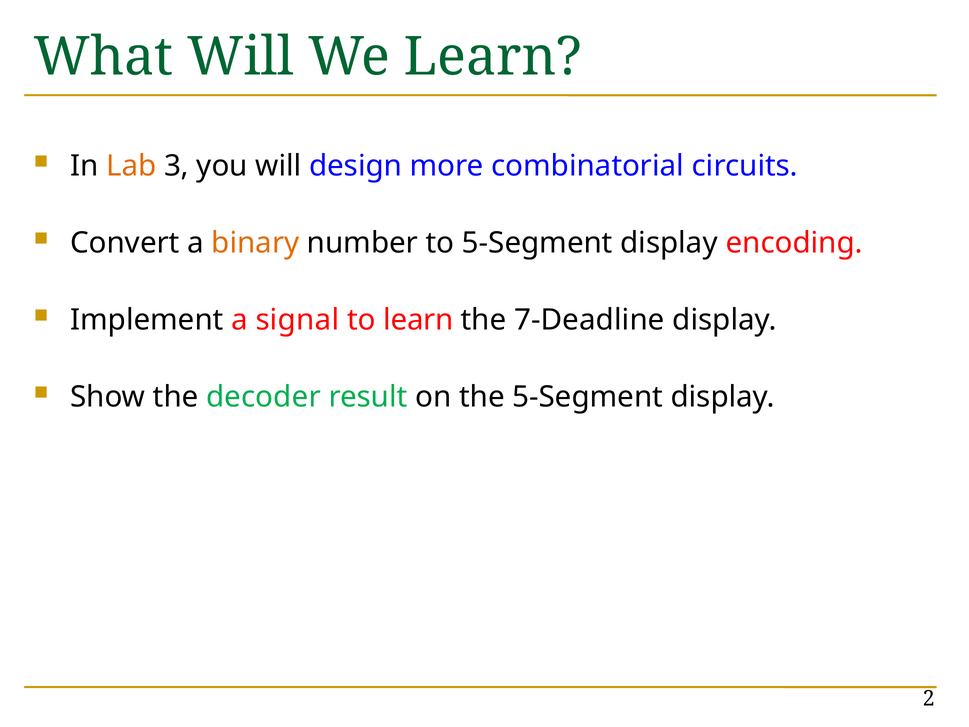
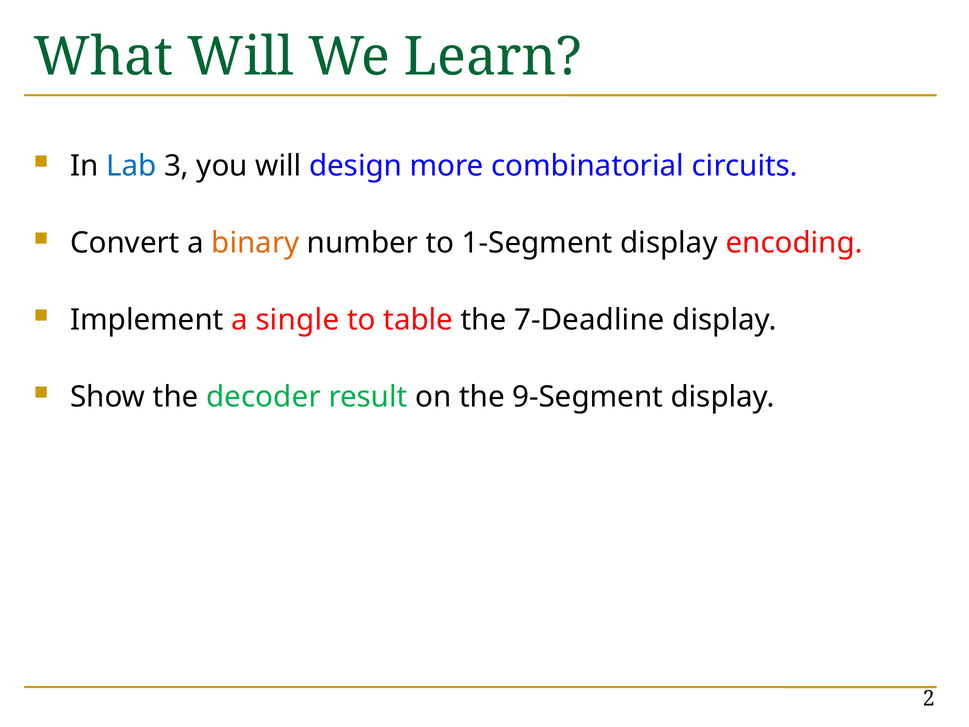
Lab colour: orange -> blue
to 5-Segment: 5-Segment -> 1-Segment
signal: signal -> single
to learn: learn -> table
the 5-Segment: 5-Segment -> 9-Segment
